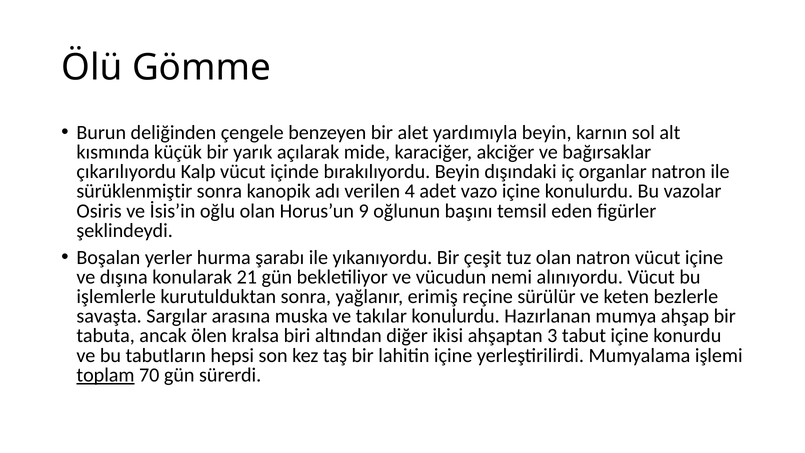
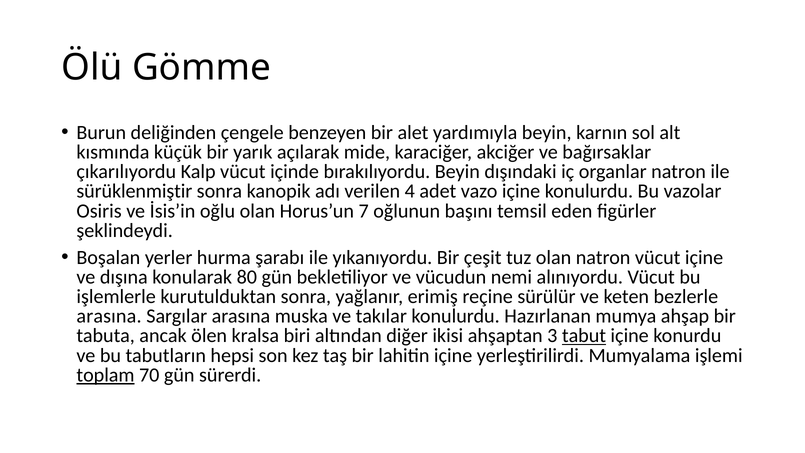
9: 9 -> 7
21: 21 -> 80
savaşta at (109, 316): savaşta -> arasına
tabut underline: none -> present
